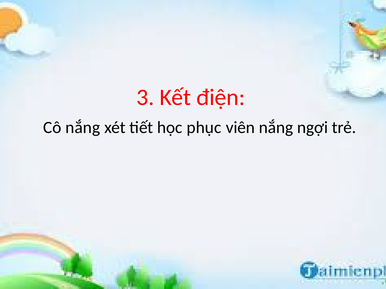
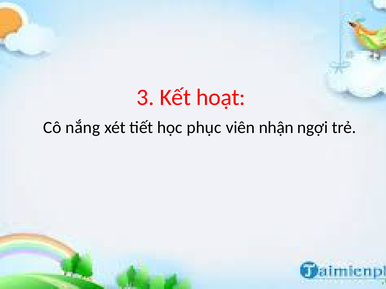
điện: điện -> hoạt
viên nắng: nắng -> nhận
